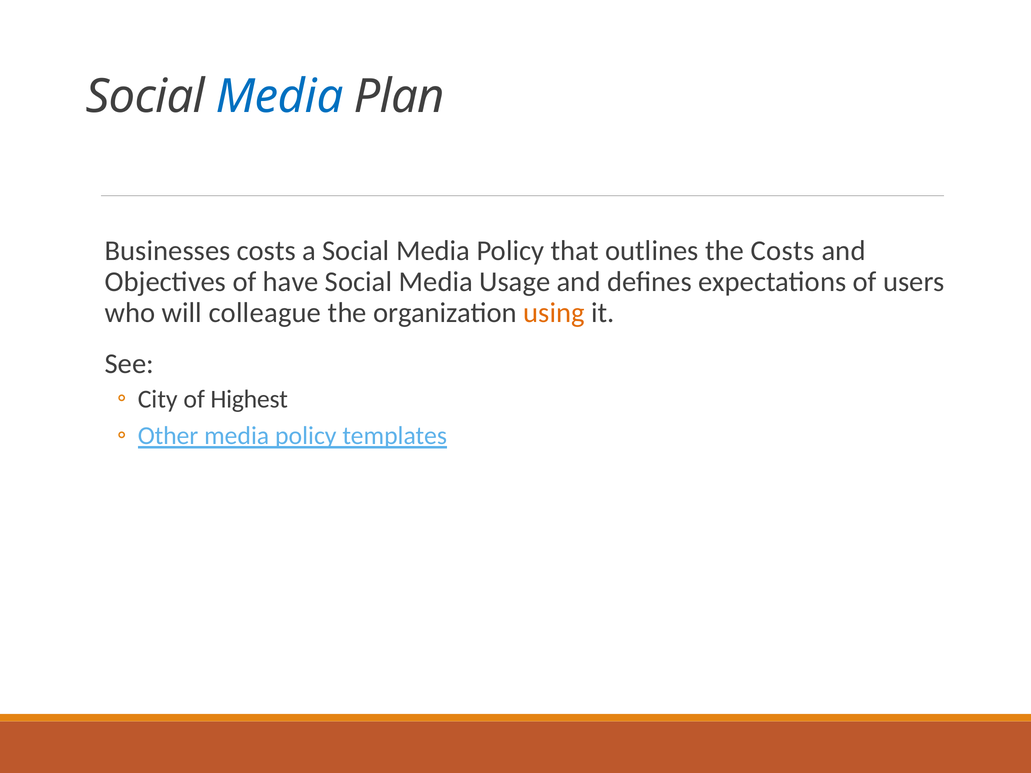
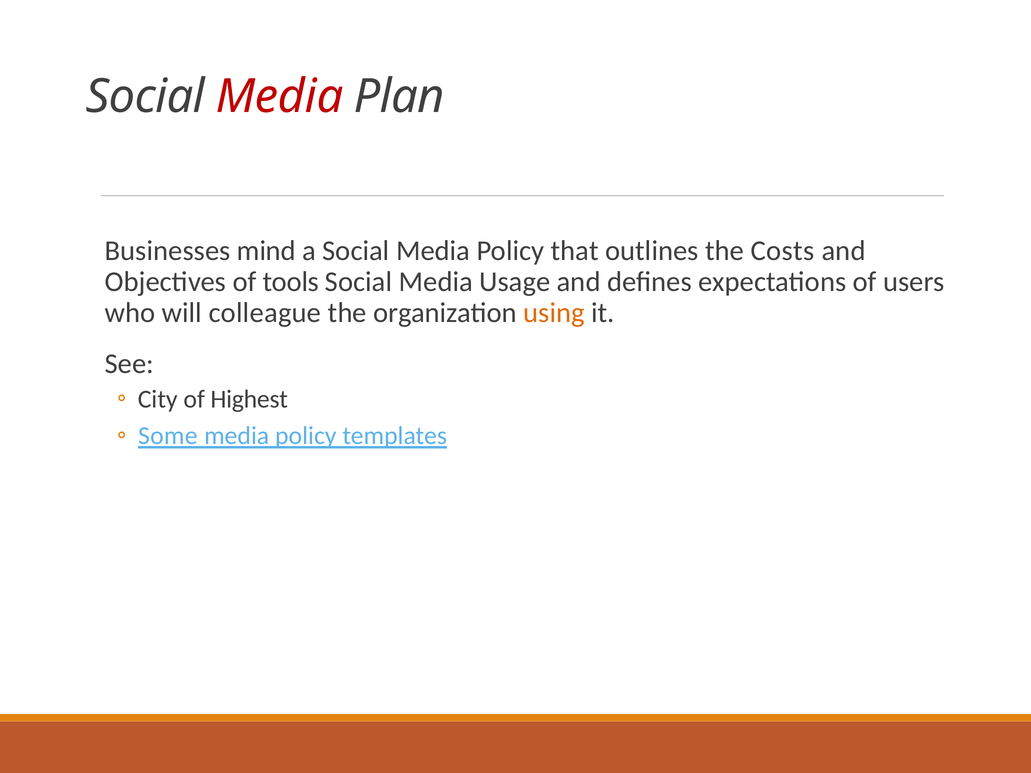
Media at (279, 97) colour: blue -> red
Businesses costs: costs -> mind
have: have -> tools
Other: Other -> Some
